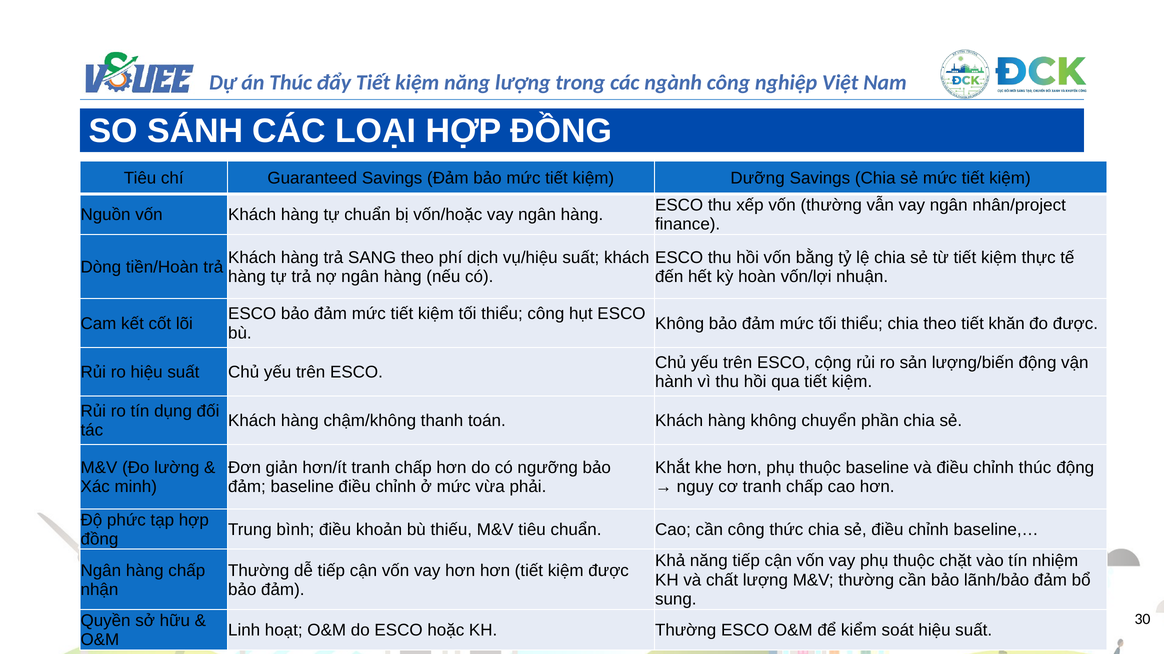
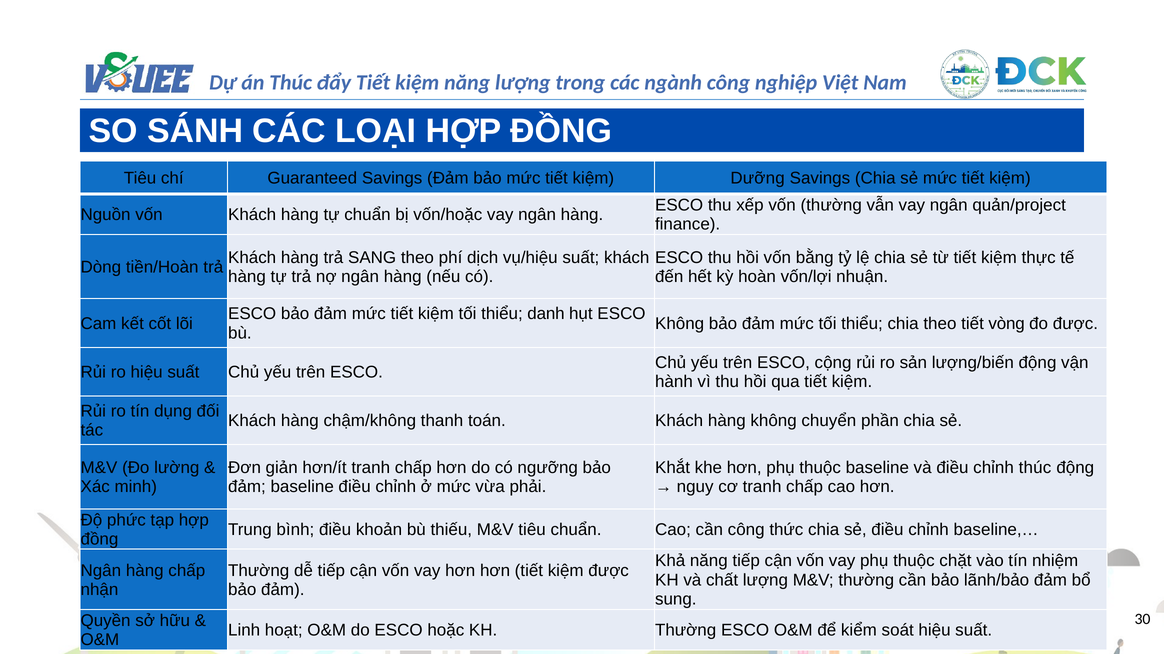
nhân/project: nhân/project -> quản/project
thiểu công: công -> danh
khăn: khăn -> vòng
